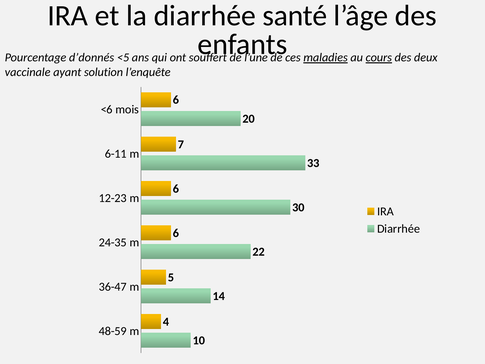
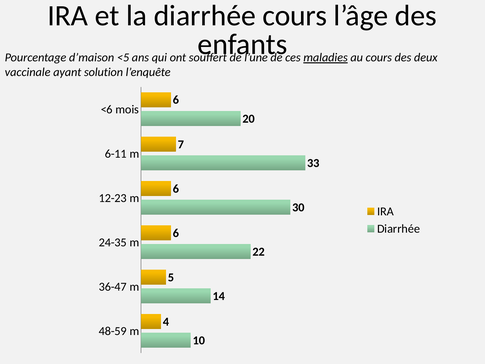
diarrhée santé: santé -> cours
d’donnés: d’donnés -> d’maison
cours at (379, 58) underline: present -> none
